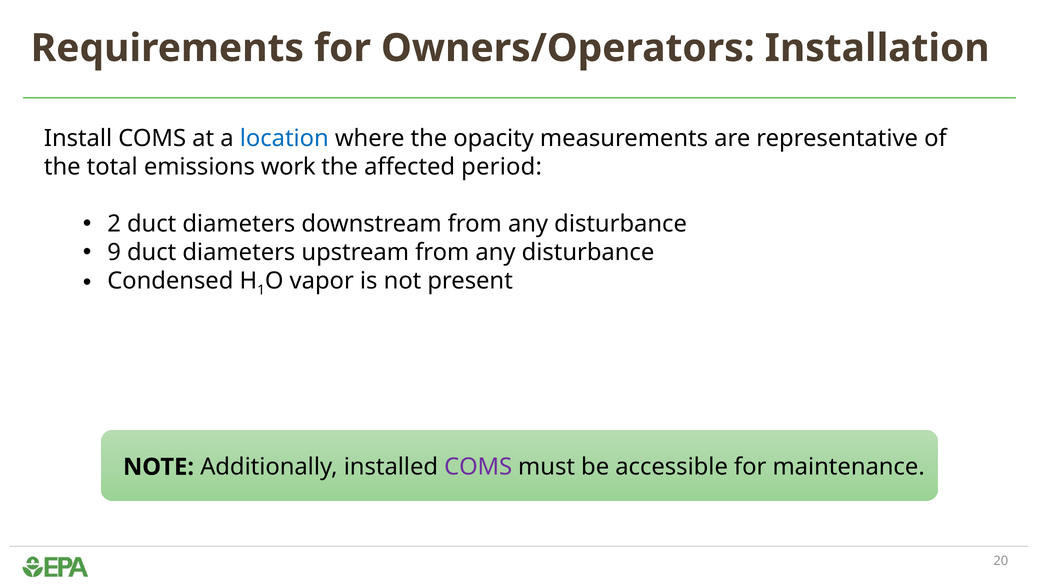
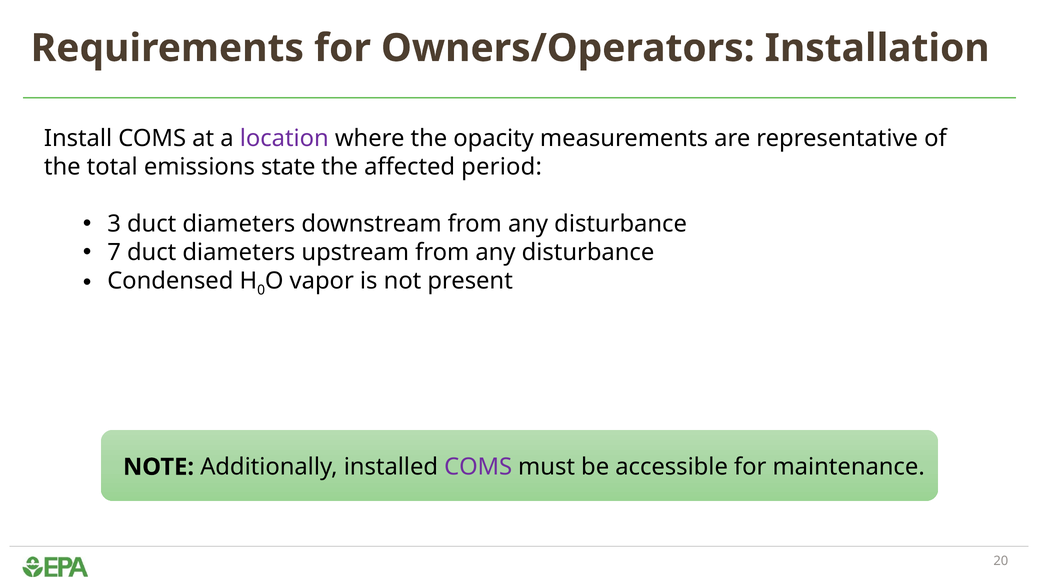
location colour: blue -> purple
work: work -> state
2: 2 -> 3
9: 9 -> 7
1: 1 -> 0
